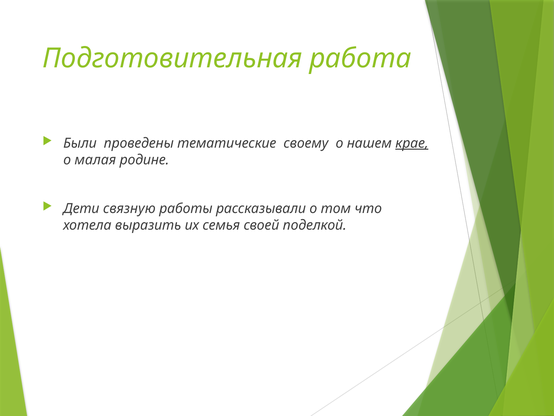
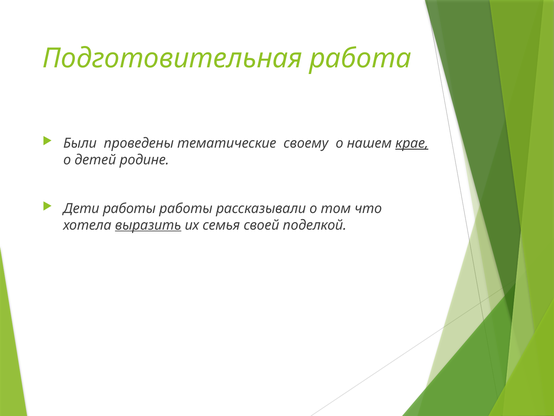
малая: малая -> детей
Дети связную: связную -> работы
выразить underline: none -> present
